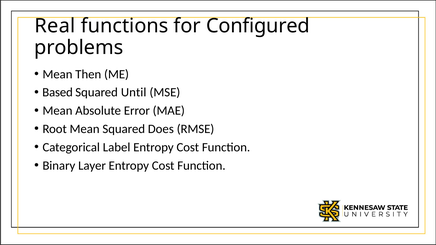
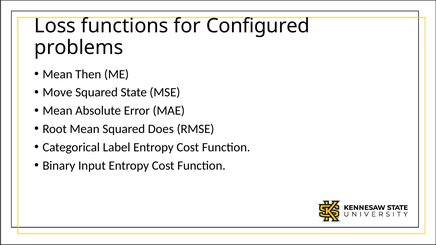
Real: Real -> Loss
Based: Based -> Move
Until: Until -> State
Layer: Layer -> Input
